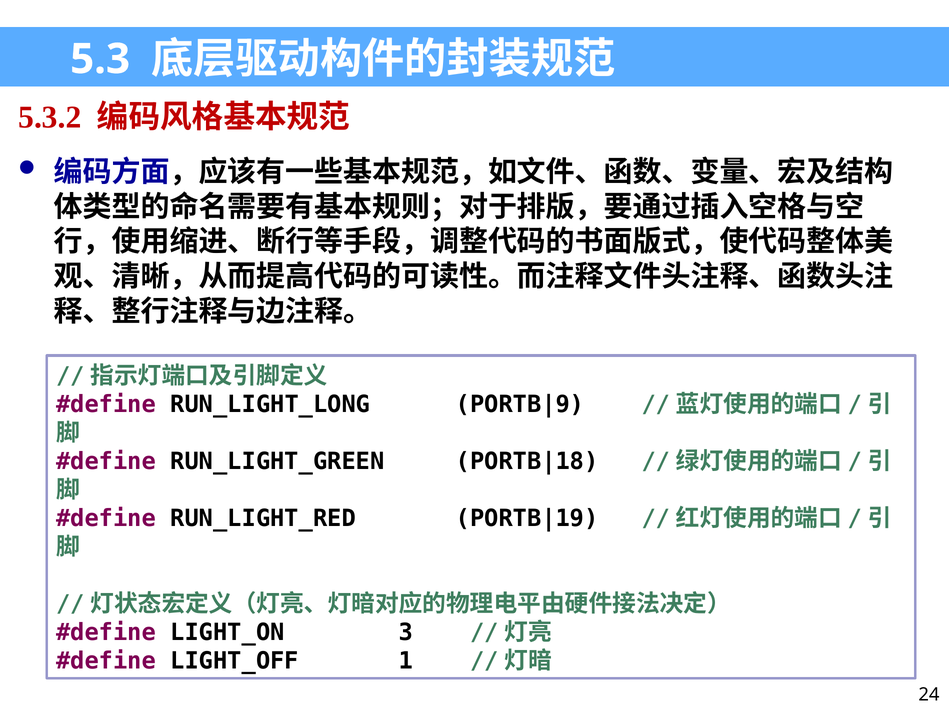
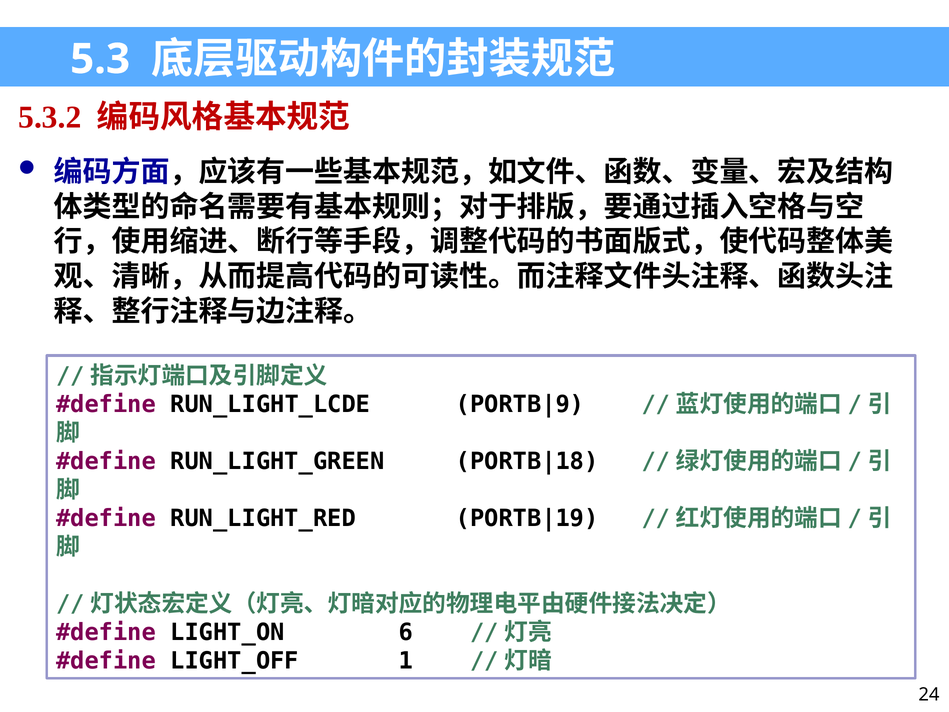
RUN_LIGHT_LONG: RUN_LIGHT_LONG -> RUN_LIGHT_LCDE
3: 3 -> 6
